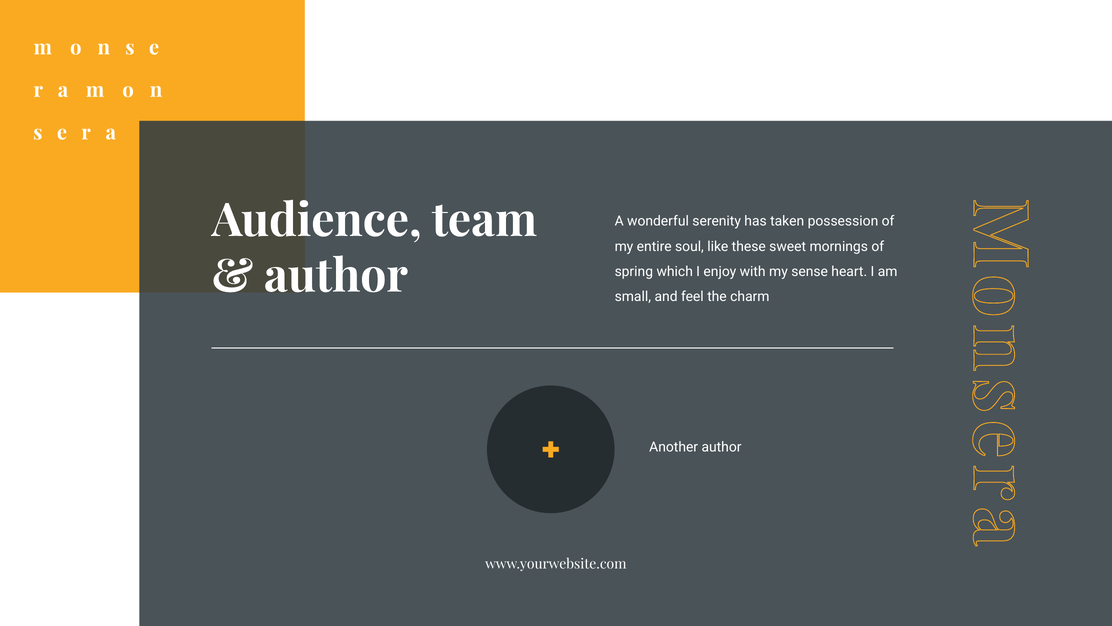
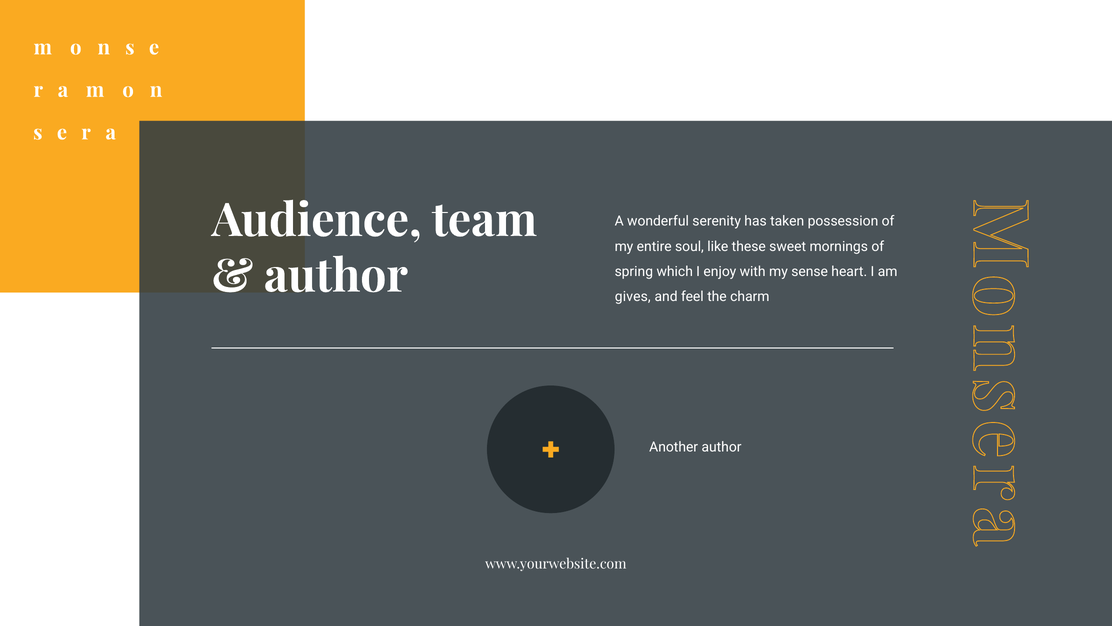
small: small -> gives
